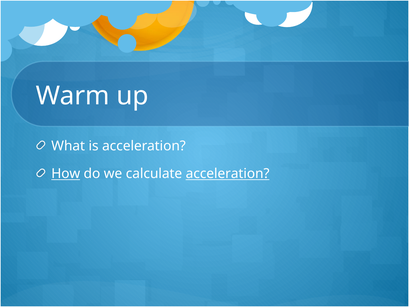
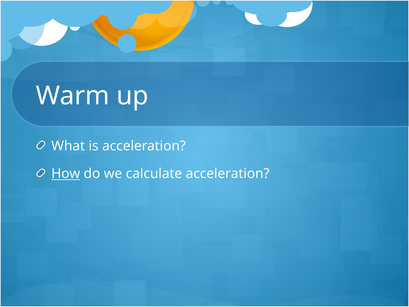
acceleration at (228, 174) underline: present -> none
